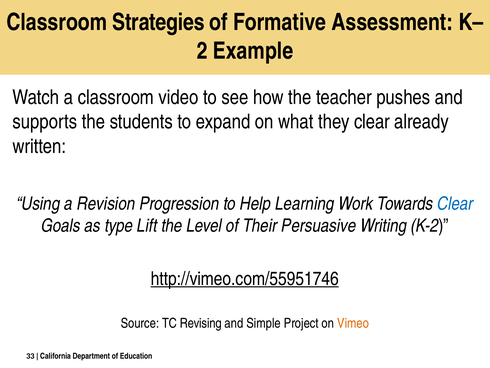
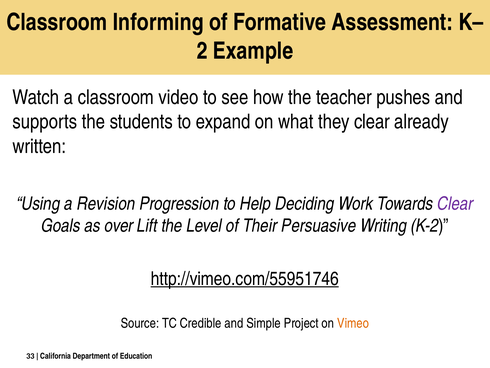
Strategies: Strategies -> Informing
Learning: Learning -> Deciding
Clear at (455, 204) colour: blue -> purple
type: type -> over
Revising: Revising -> Credible
